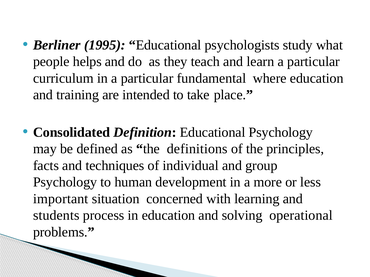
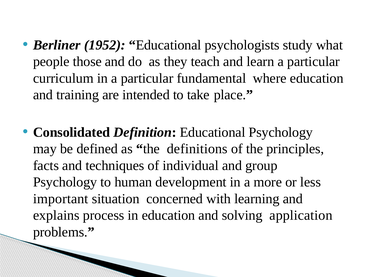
1995: 1995 -> 1952
helps: helps -> those
students: students -> explains
operational: operational -> application
